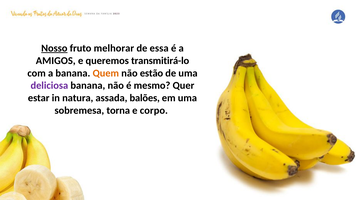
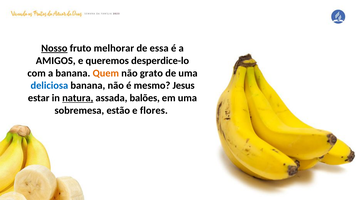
transmitirá-lo: transmitirá-lo -> desperdice-lo
estão: estão -> grato
deliciosa colour: purple -> blue
Quer: Quer -> Jesus
natura underline: none -> present
torna: torna -> estão
corpo: corpo -> flores
